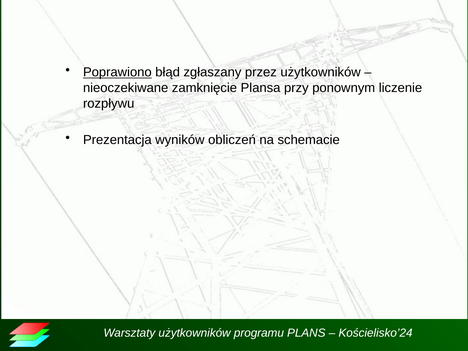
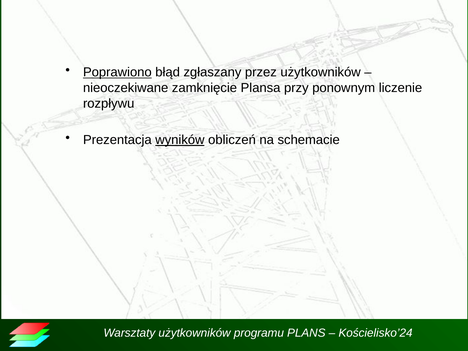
wyników underline: none -> present
